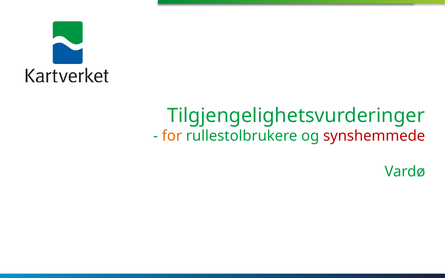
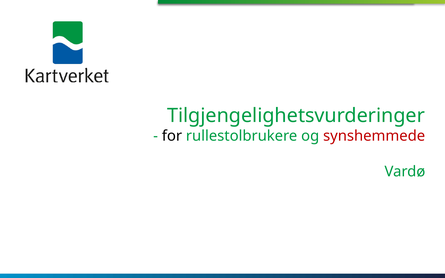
for colour: orange -> black
